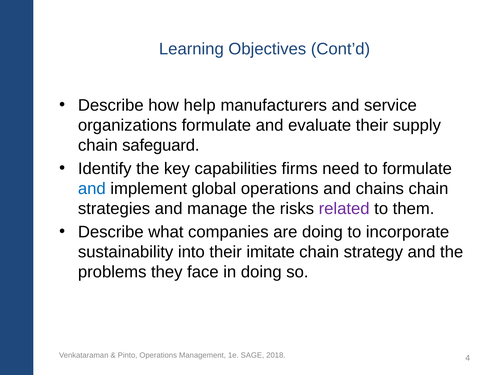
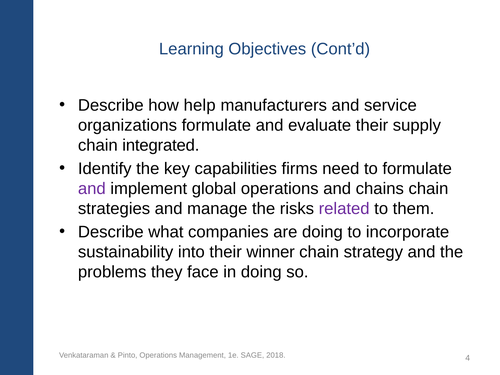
safeguard: safeguard -> integrated
and at (92, 189) colour: blue -> purple
imitate: imitate -> winner
